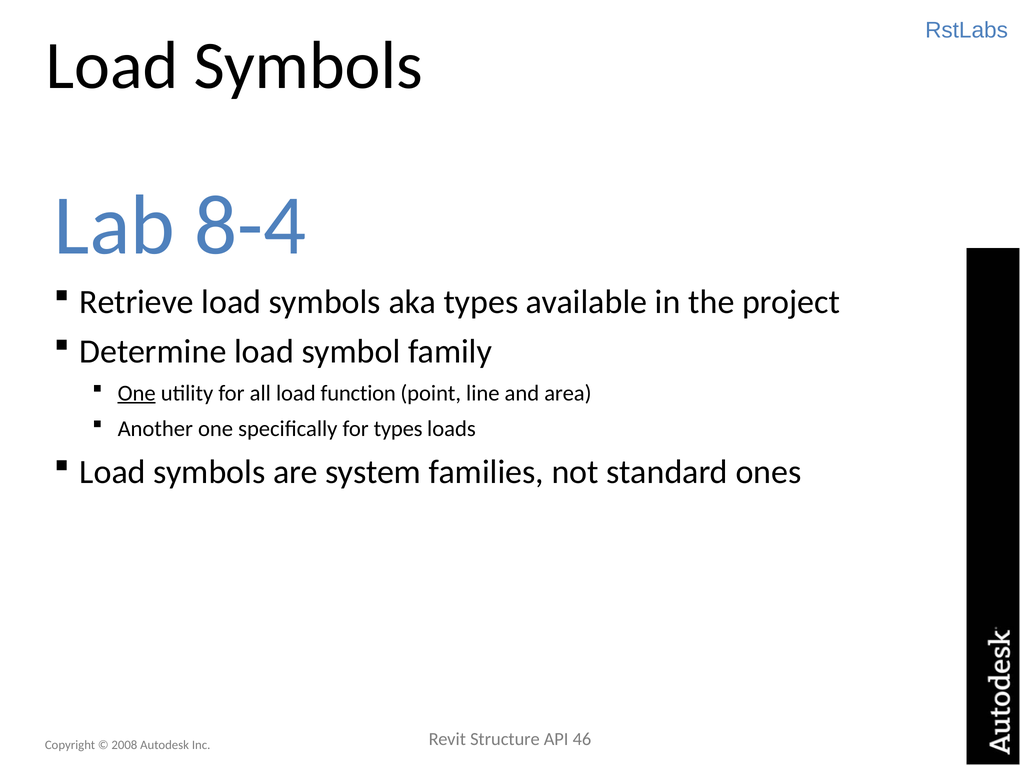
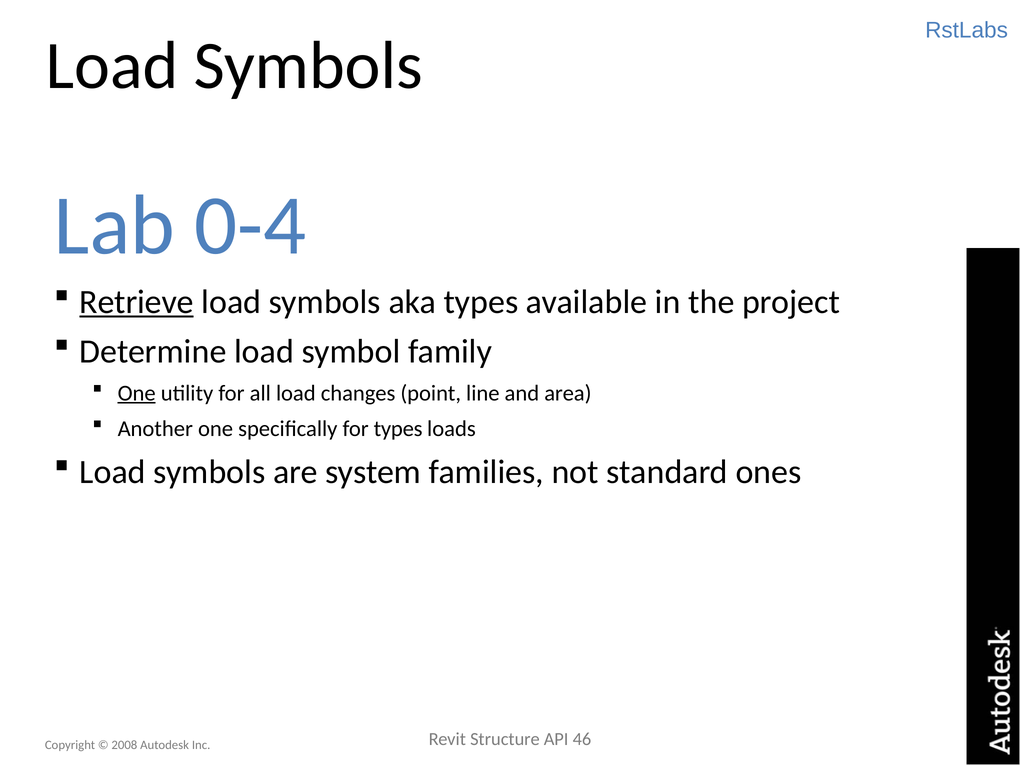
8-4: 8-4 -> 0-4
Retrieve underline: none -> present
function: function -> changes
